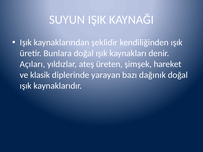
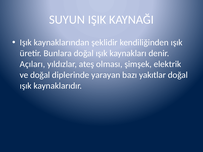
üreten: üreten -> olması
hareket: hareket -> elektrik
ve klasik: klasik -> doğal
dağınık: dağınık -> yakıtlar
